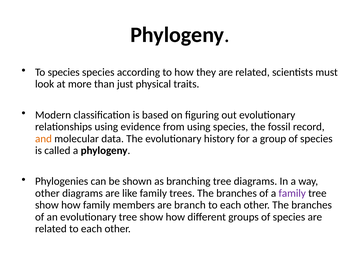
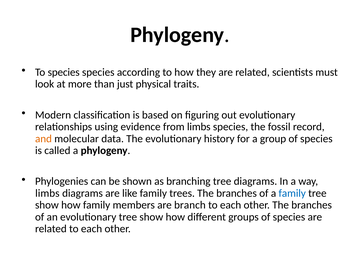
from using: using -> limbs
other at (47, 193): other -> limbs
family at (292, 193) colour: purple -> blue
